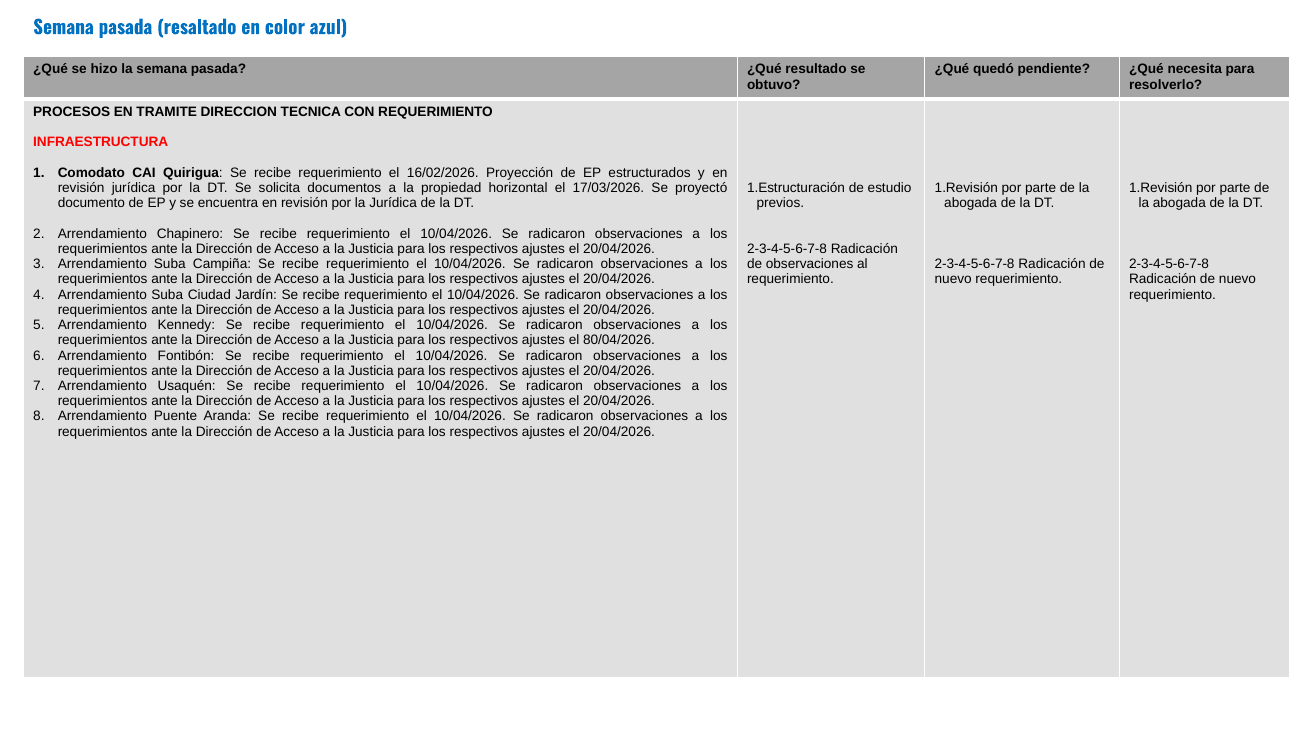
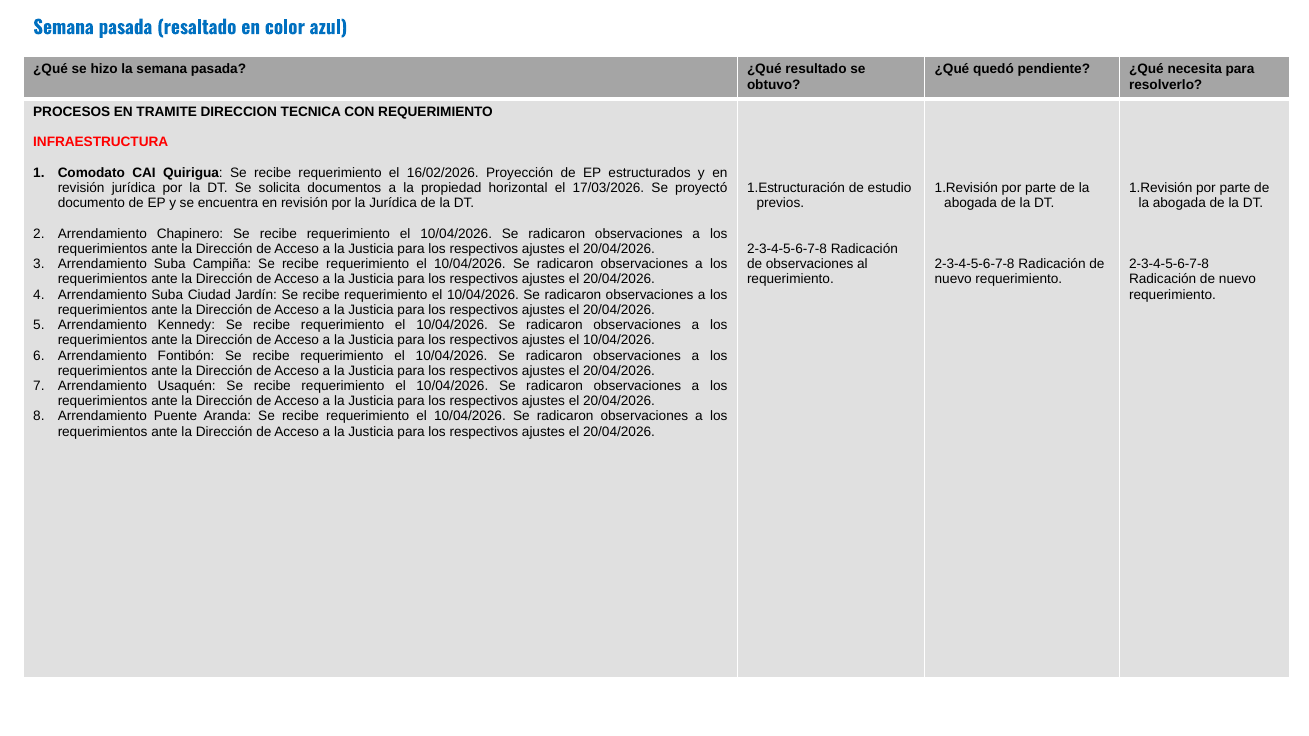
ajustes el 80/04/2026: 80/04/2026 -> 10/04/2026
